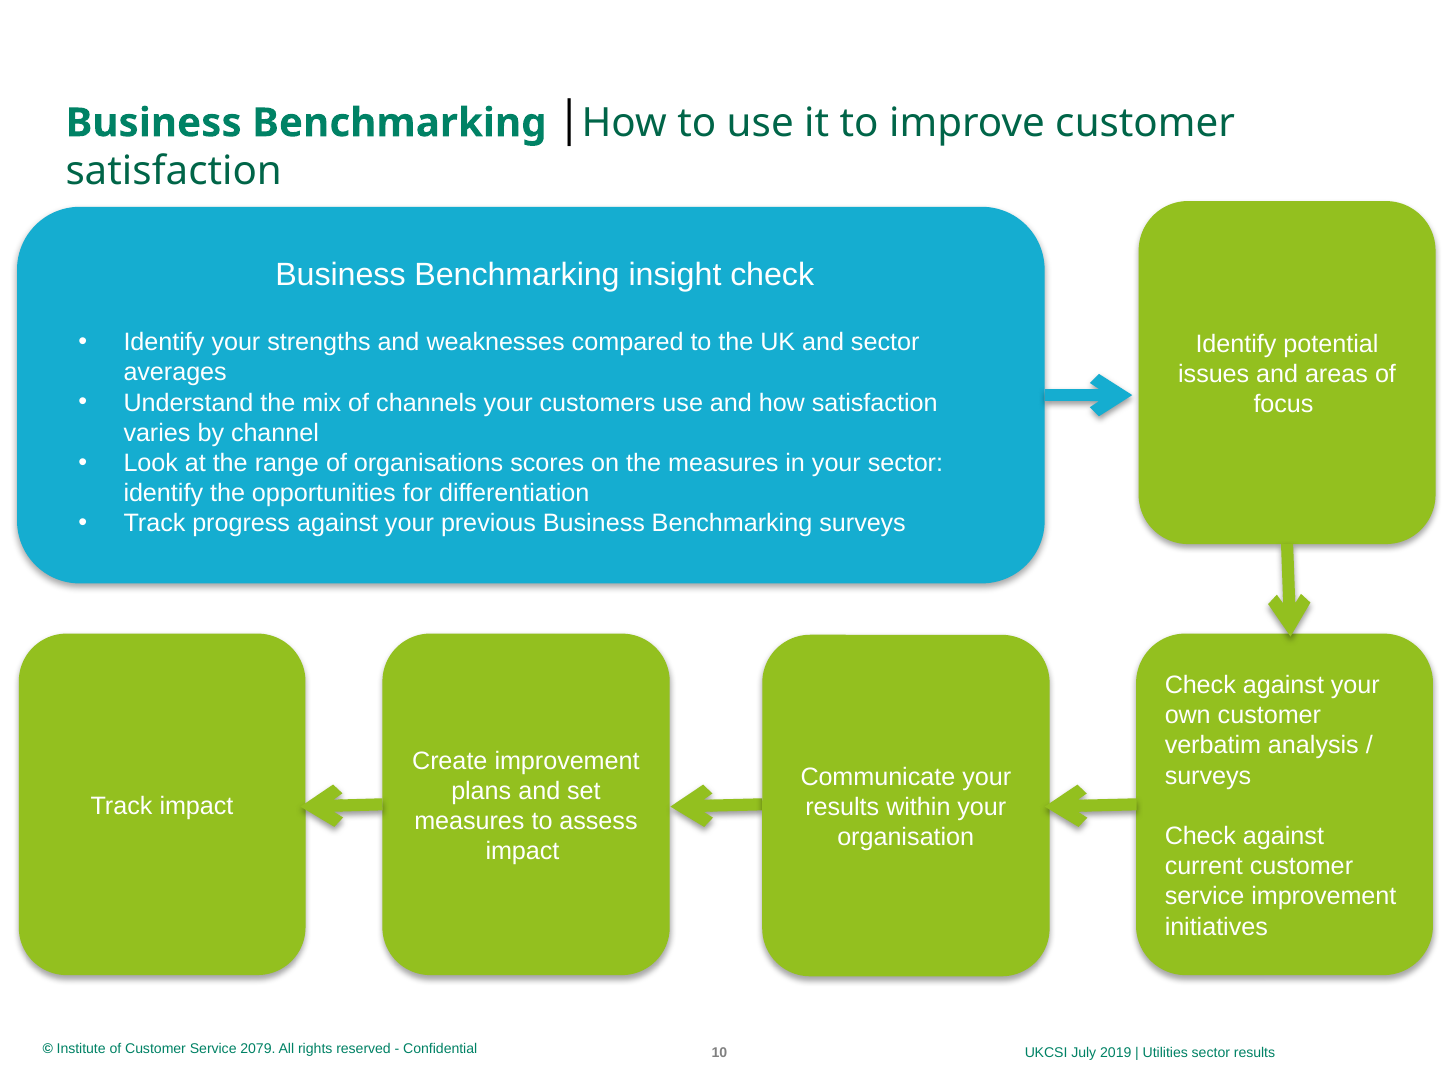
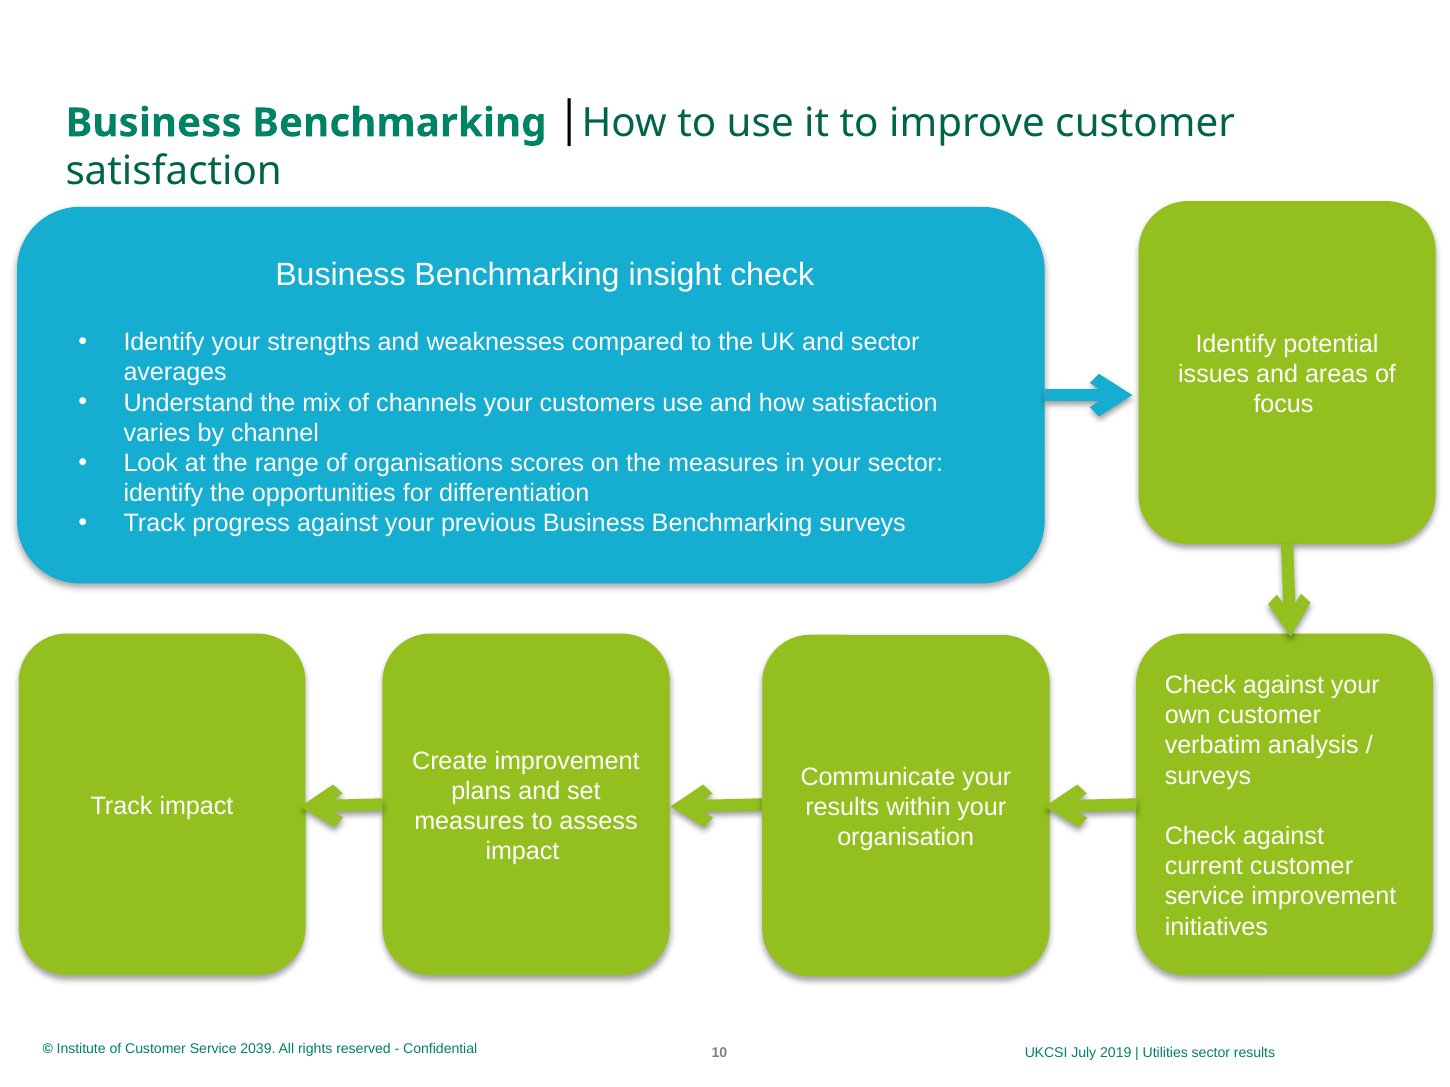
2079: 2079 -> 2039
